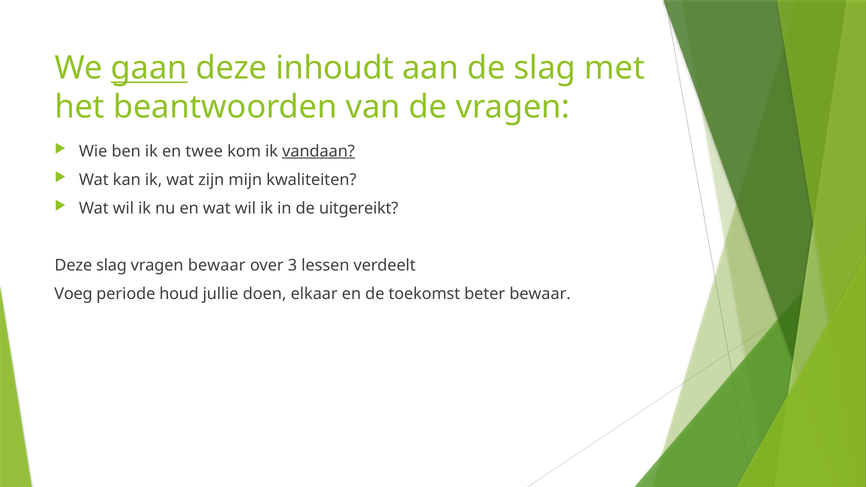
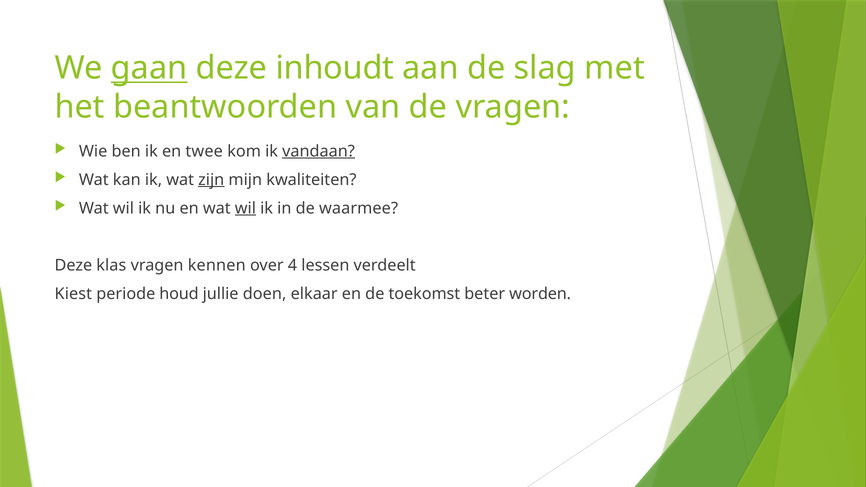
zijn underline: none -> present
wil at (245, 208) underline: none -> present
uitgereikt: uitgereikt -> waarmee
Deze slag: slag -> klas
vragen bewaar: bewaar -> kennen
3: 3 -> 4
Voeg: Voeg -> Kiest
beter bewaar: bewaar -> worden
